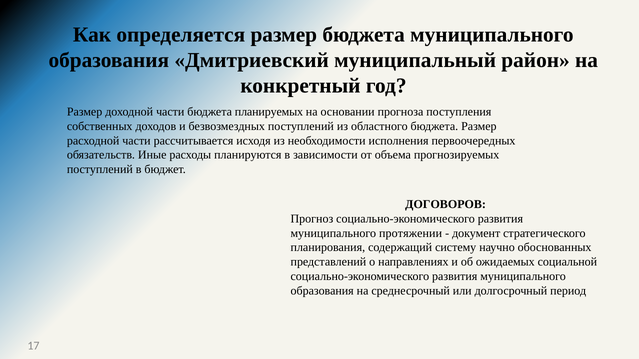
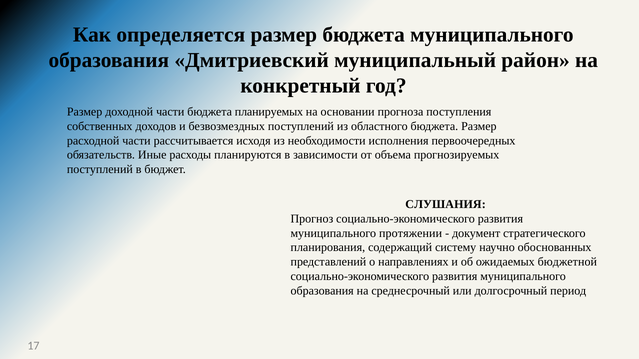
ДОГОВОРОВ: ДОГОВОРОВ -> СЛУШАНИЯ
социальной: социальной -> бюджетной
